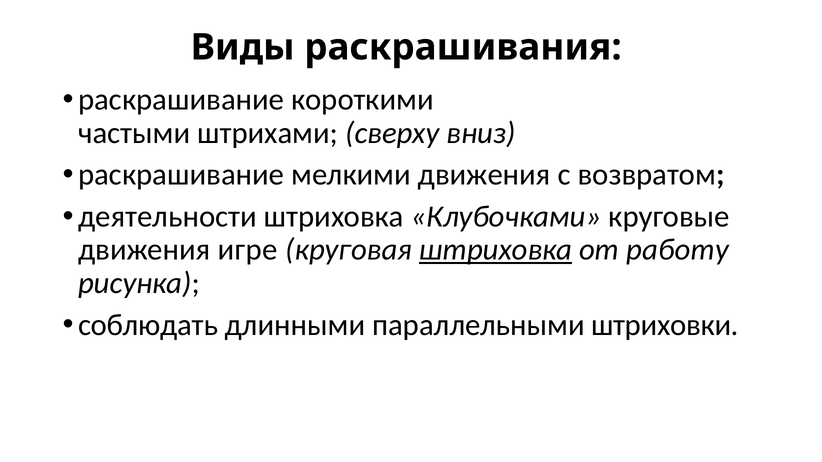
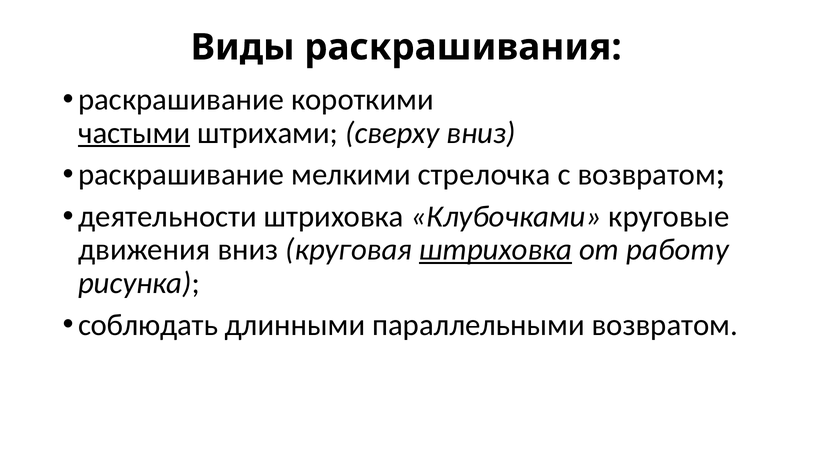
частыми underline: none -> present
мелкими движения: движения -> стрелочка
движения игре: игре -> вниз
параллельными штриховки: штриховки -> возвратом
